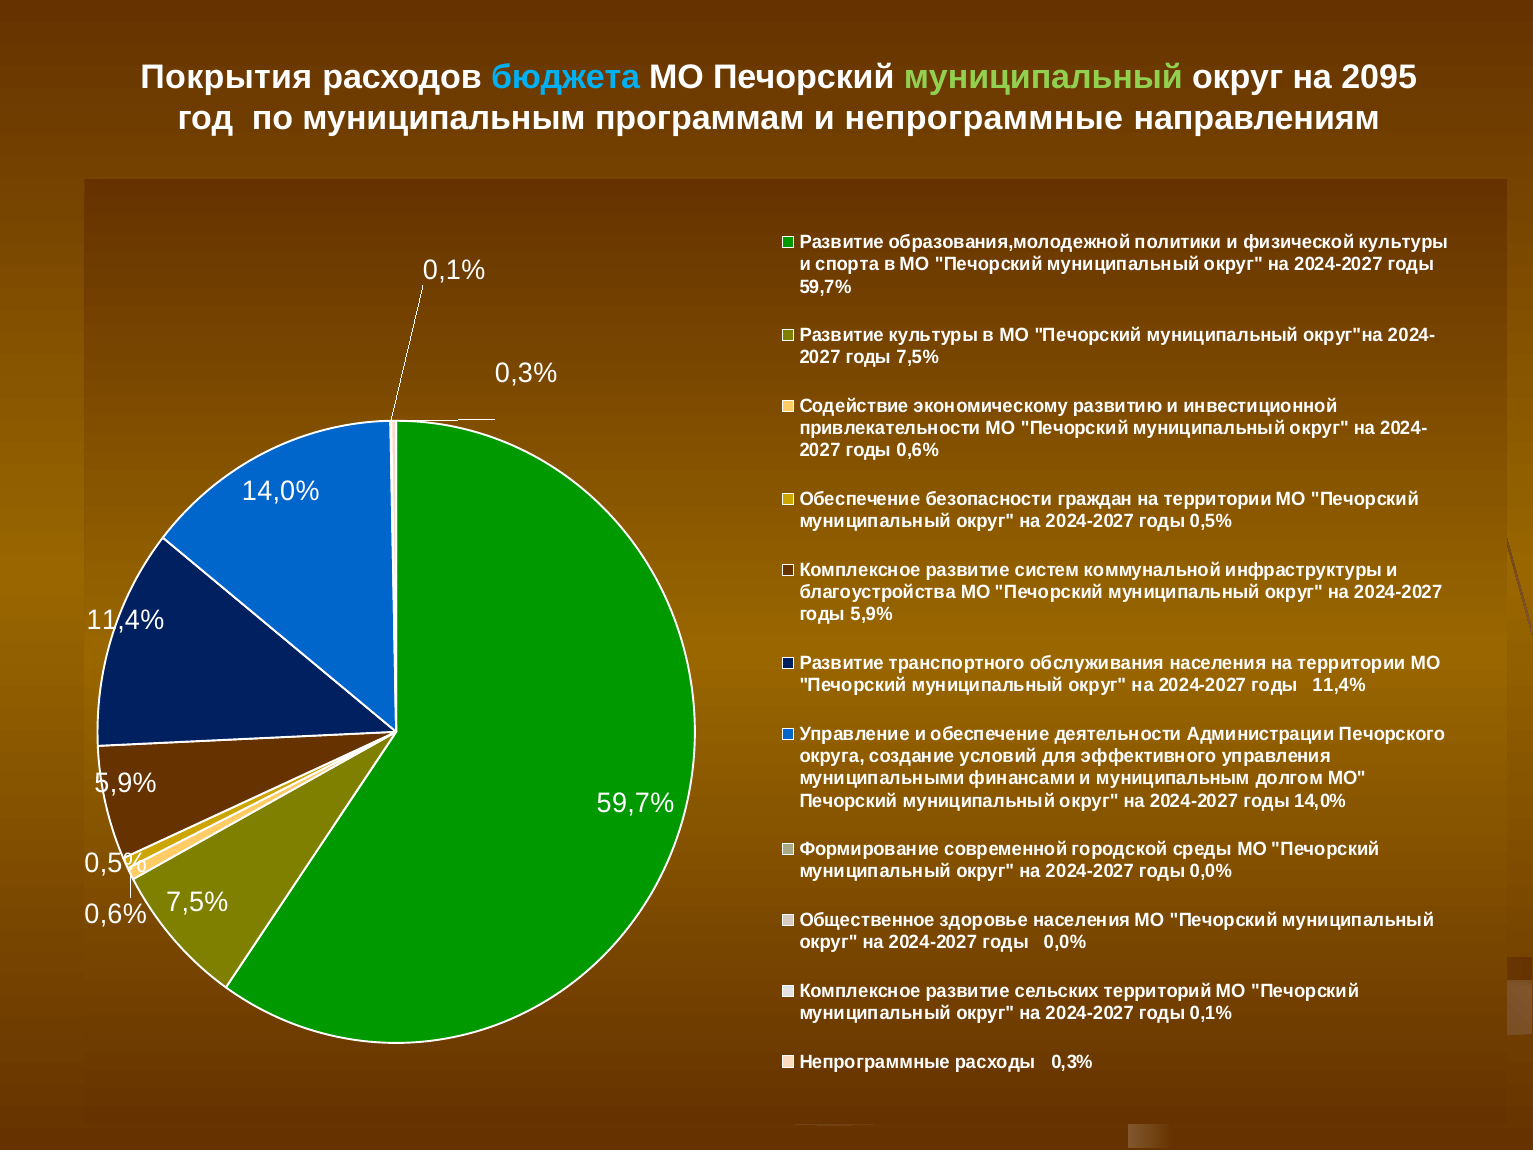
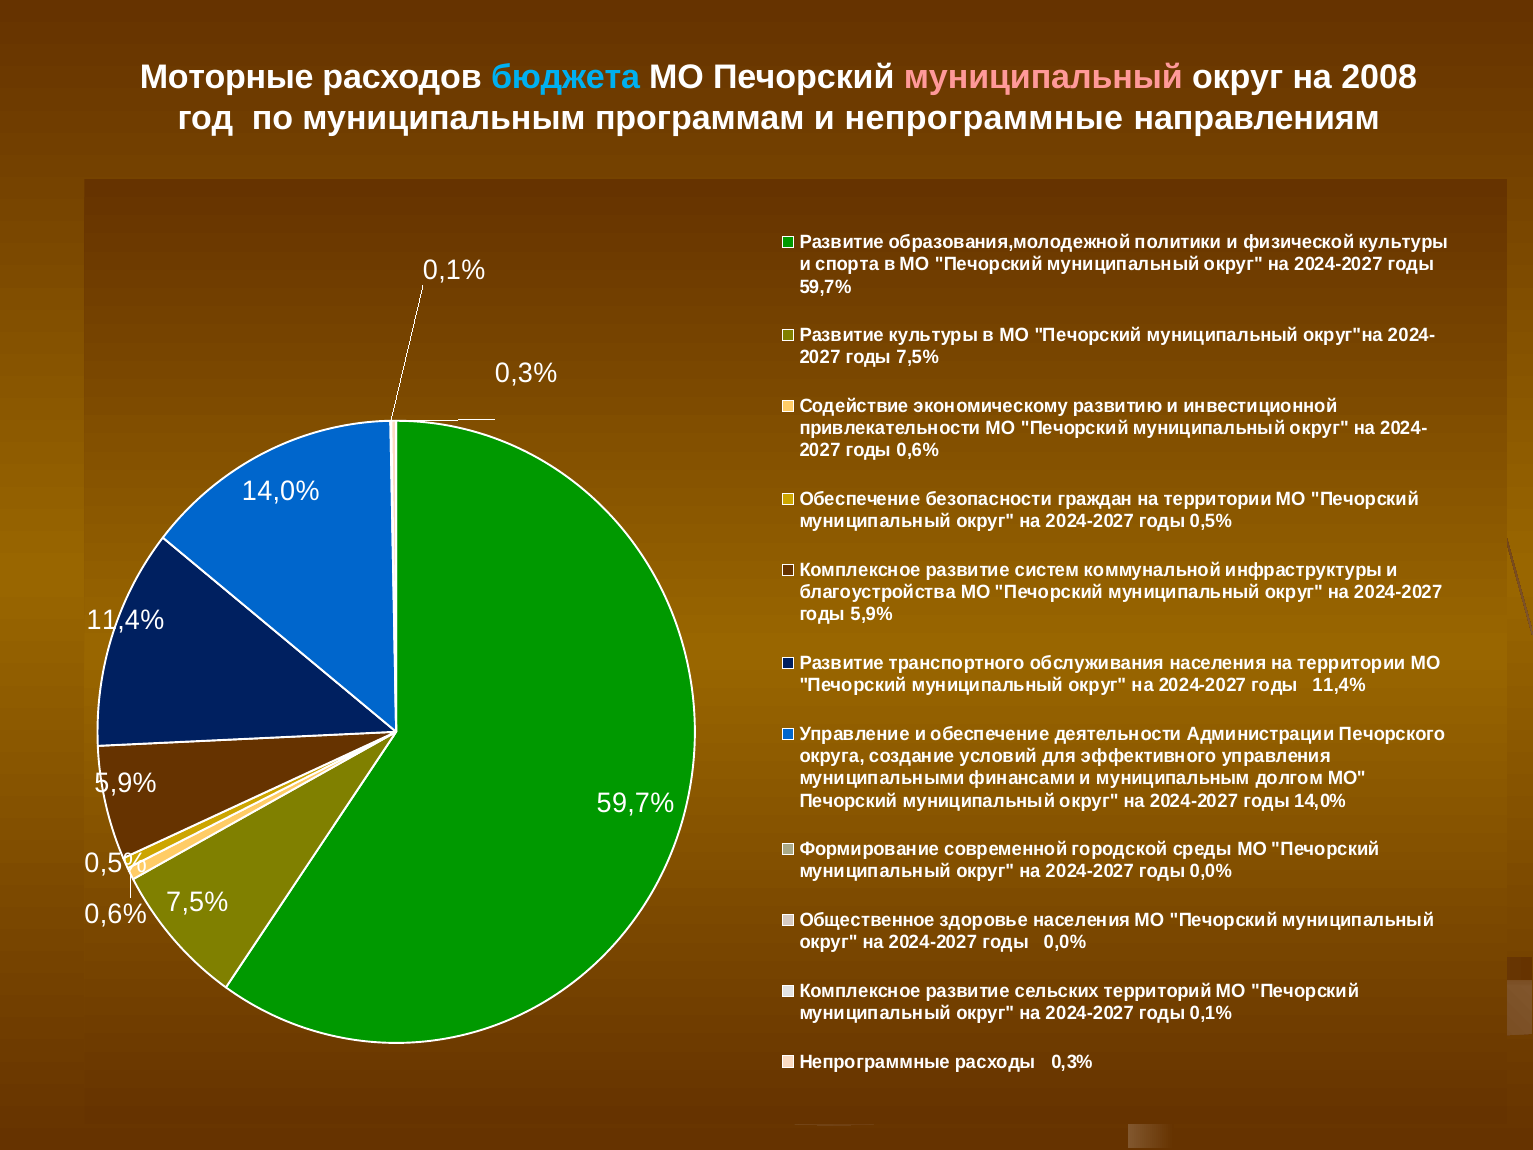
Покрытия: Покрытия -> Моторные
муниципальный at (1043, 78) colour: light green -> pink
2095: 2095 -> 2008
